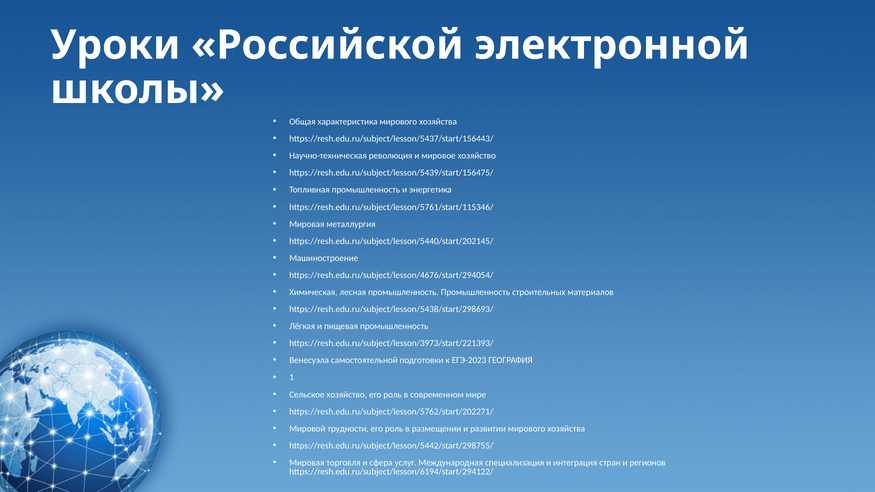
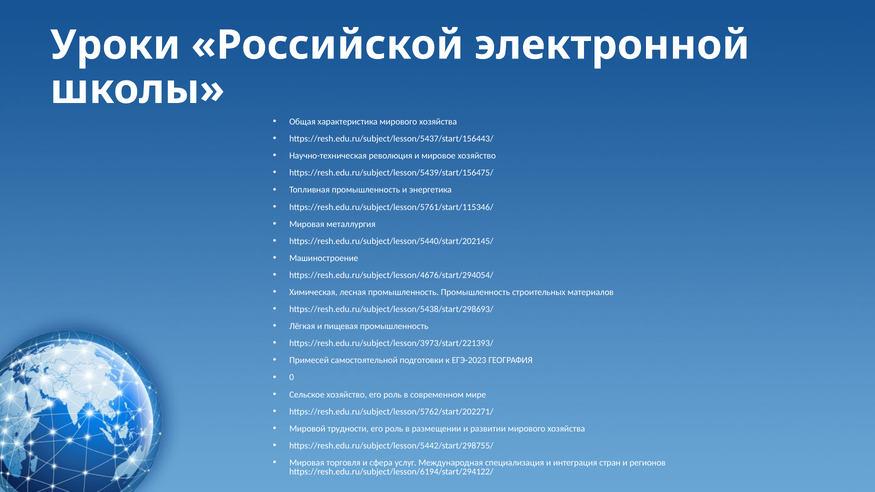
Венесуэла: Венесуэла -> Примесей
1: 1 -> 0
